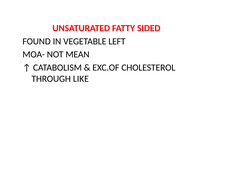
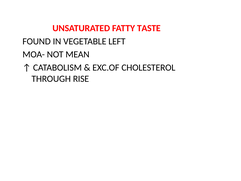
SIDED: SIDED -> TASTE
LIKE: LIKE -> RISE
